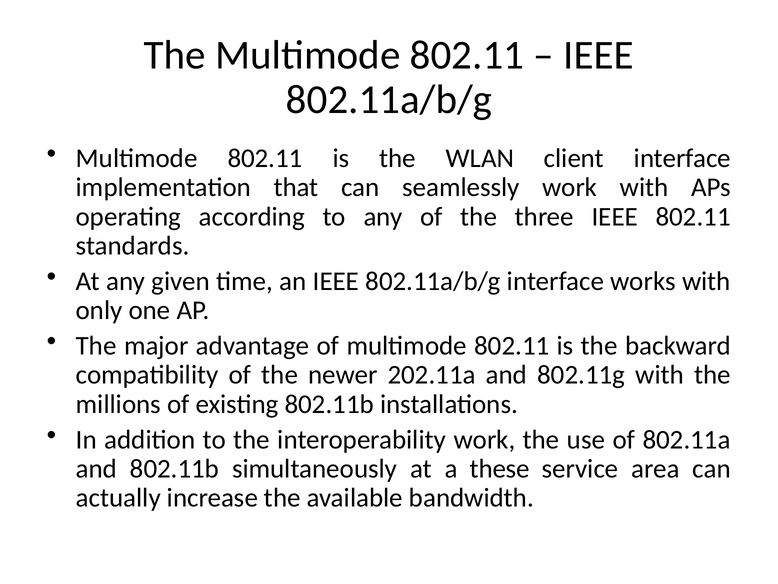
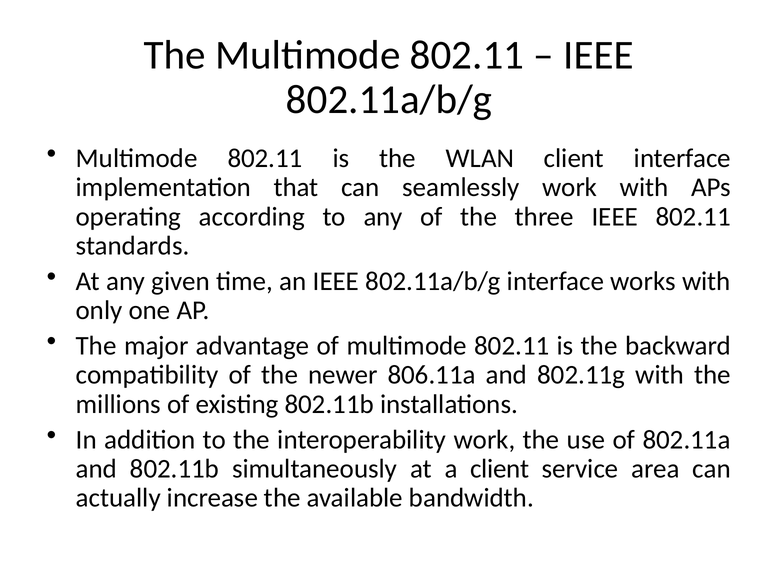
202.11a: 202.11a -> 806.11a
a these: these -> client
